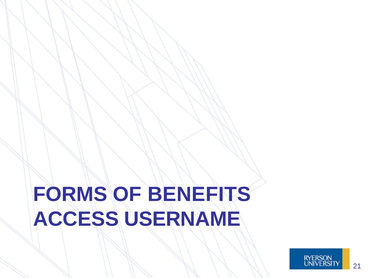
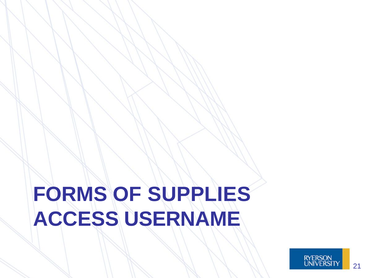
BENEFITS: BENEFITS -> SUPPLIES
